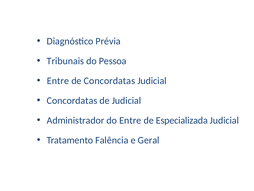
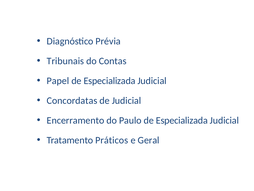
Pessoa: Pessoa -> Contas
Entre at (58, 81): Entre -> Papel
Concordatas at (109, 81): Concordatas -> Especializada
Administrador: Administrador -> Encerramento
do Entre: Entre -> Paulo
Falência: Falência -> Práticos
